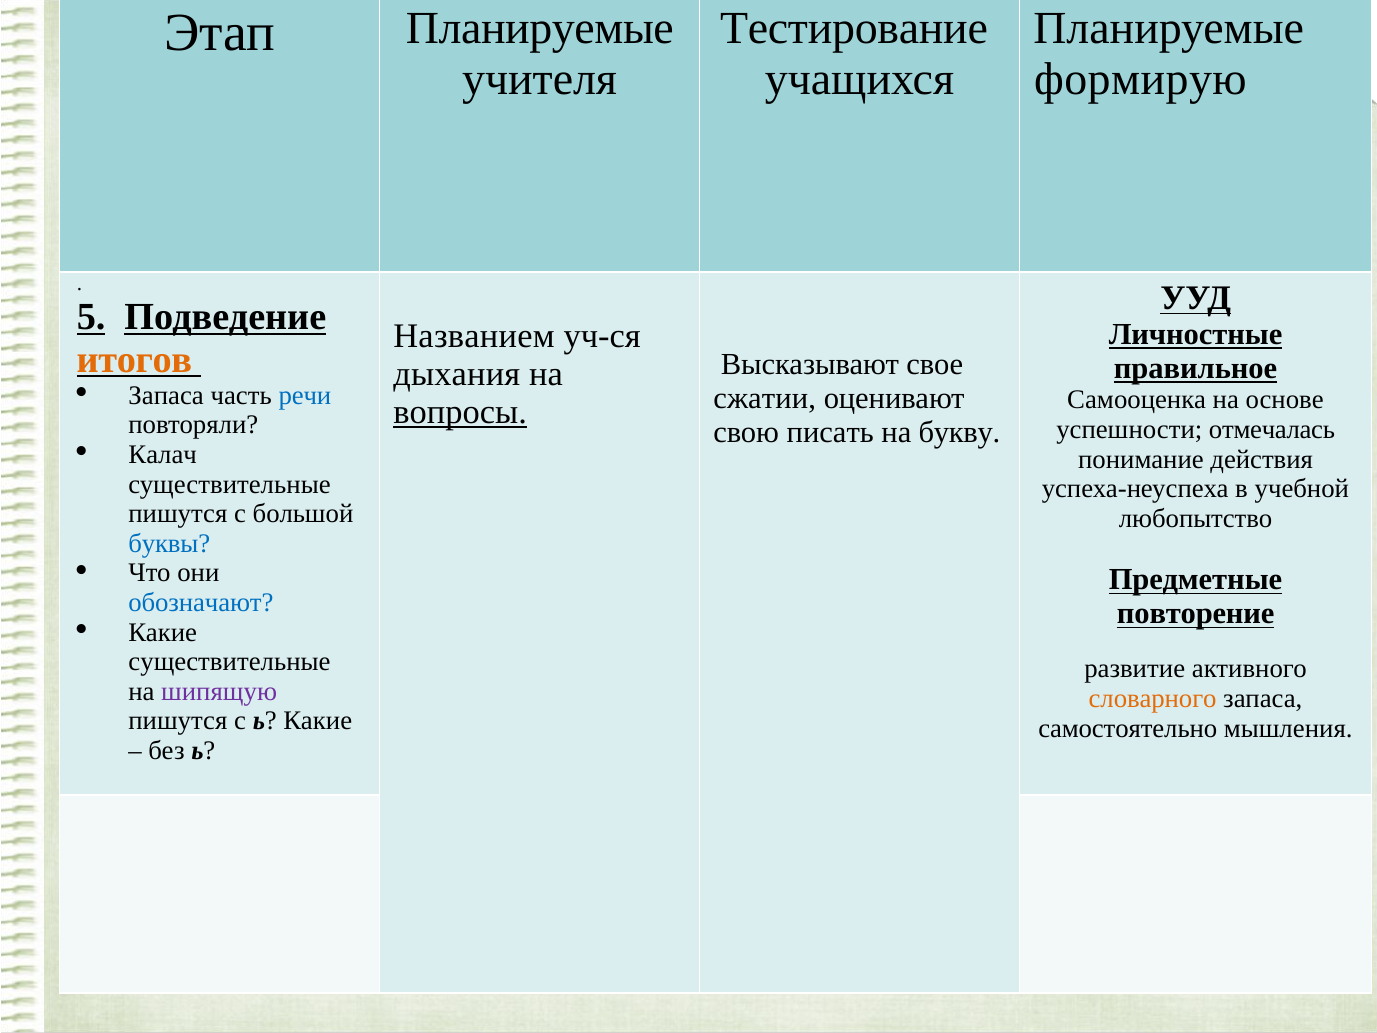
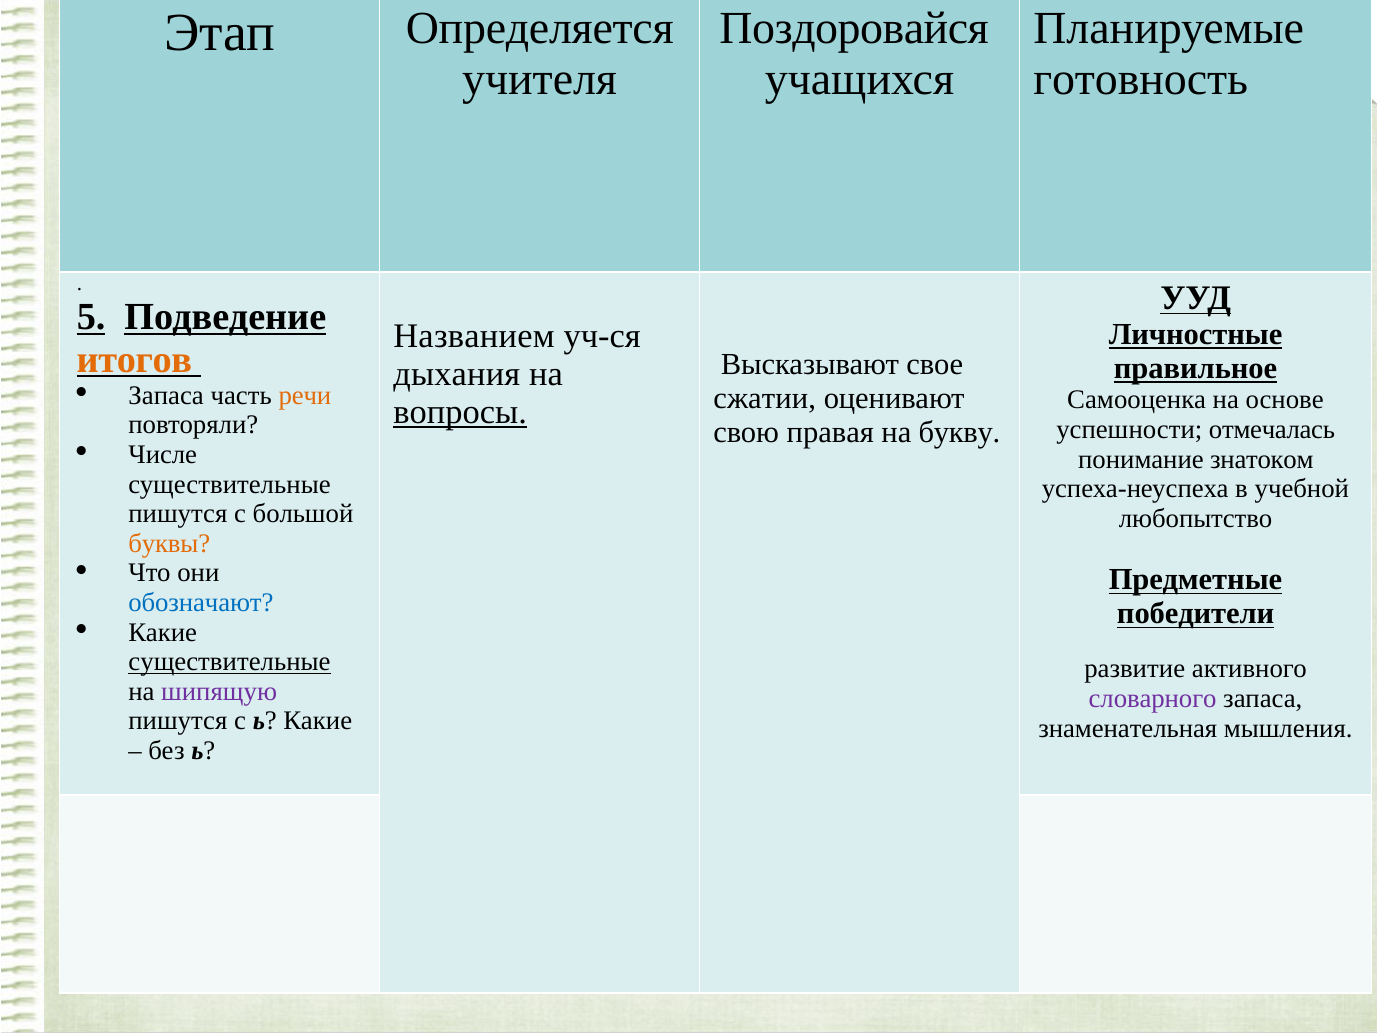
Тестирование: Тестирование -> Поздоровайся
Этап Планируемые: Планируемые -> Определяется
формирую: формирую -> готовность
речи colour: blue -> orange
писать: писать -> правая
Калач: Калач -> Числе
действия: действия -> знатоком
буквы colour: blue -> orange
повторение: повторение -> победители
существительные at (230, 662) underline: none -> present
словарного colour: orange -> purple
самостоятельно: самостоятельно -> знаменательная
